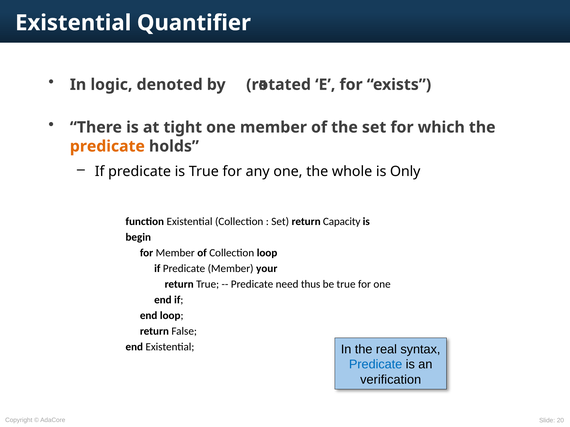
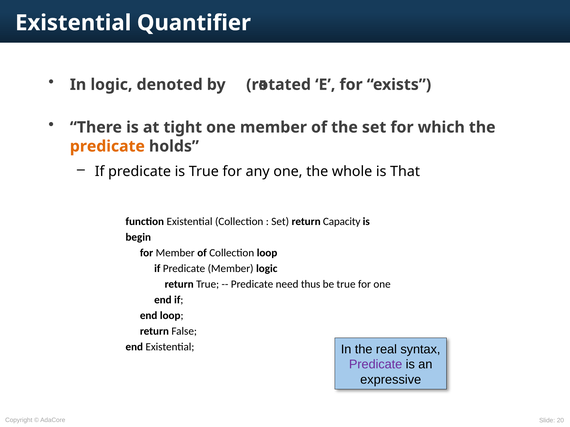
Only: Only -> That
Member your: your -> logic
Predicate at (376, 365) colour: blue -> purple
verification: verification -> expressive
